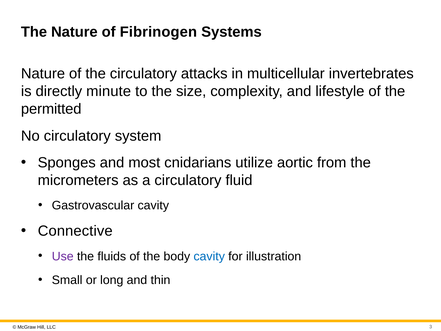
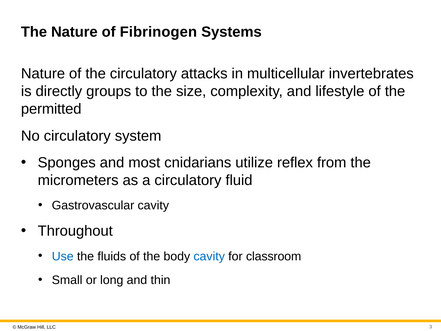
minute: minute -> groups
aortic: aortic -> reflex
Connective: Connective -> Throughout
Use colour: purple -> blue
illustration: illustration -> classroom
